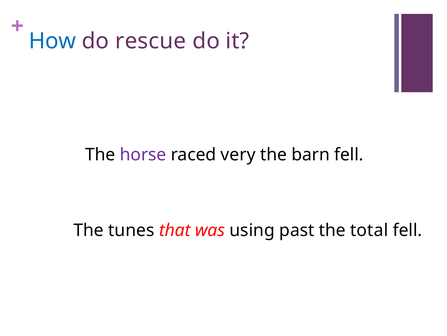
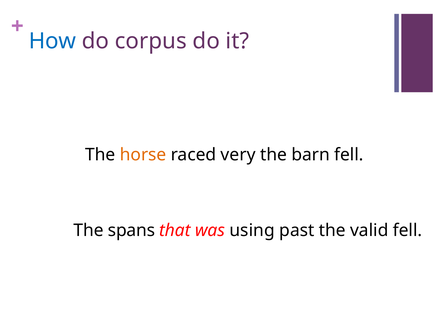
rescue: rescue -> corpus
horse colour: purple -> orange
tunes: tunes -> spans
total: total -> valid
